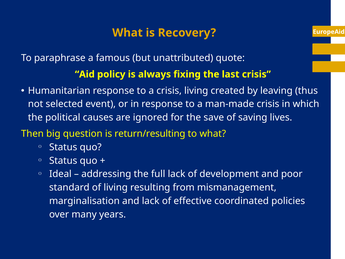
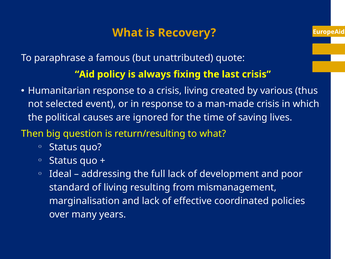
leaving: leaving -> various
save: save -> time
